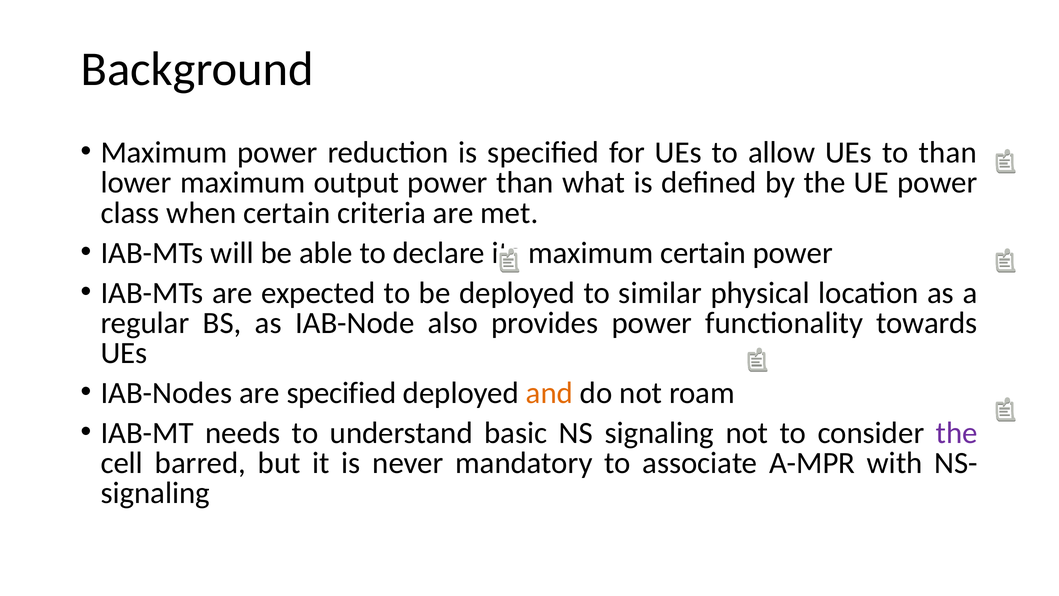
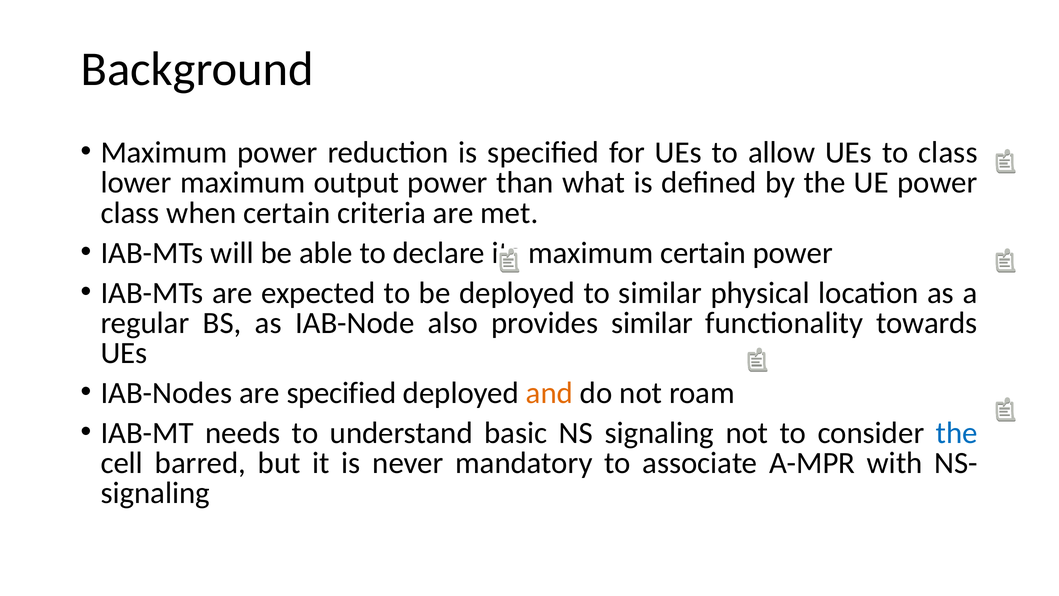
to than: than -> class
provides power: power -> similar
the at (957, 433) colour: purple -> blue
